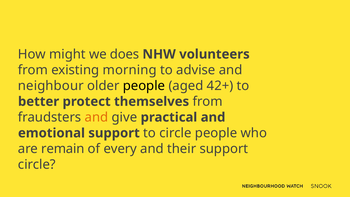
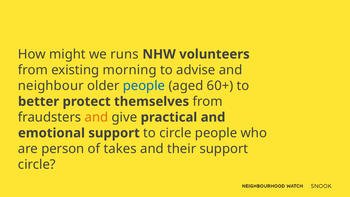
does: does -> runs
people at (144, 86) colour: black -> blue
42+: 42+ -> 60+
remain: remain -> person
every: every -> takes
